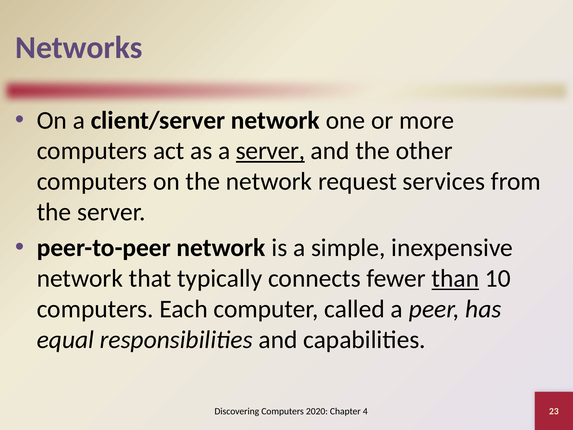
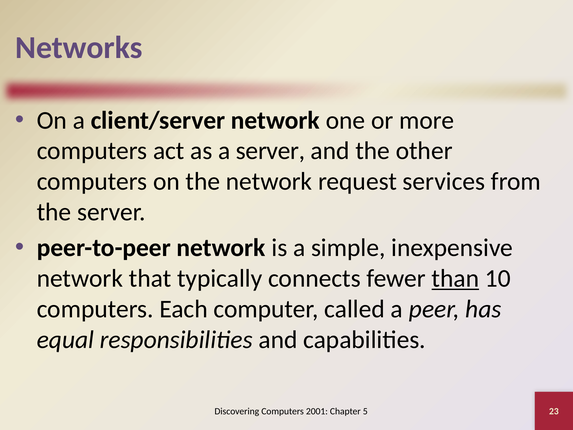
server at (271, 151) underline: present -> none
2020: 2020 -> 2001
4: 4 -> 5
